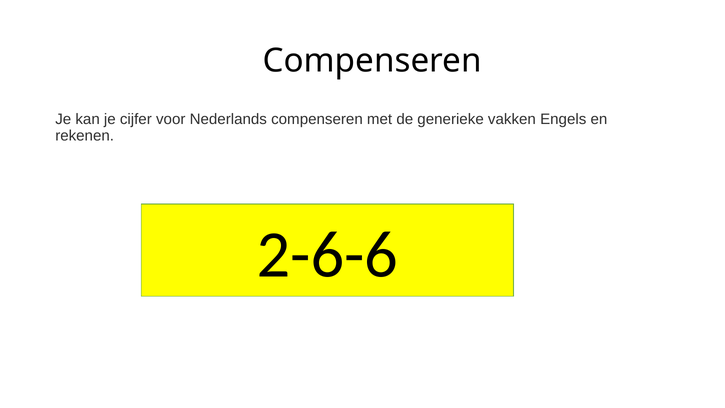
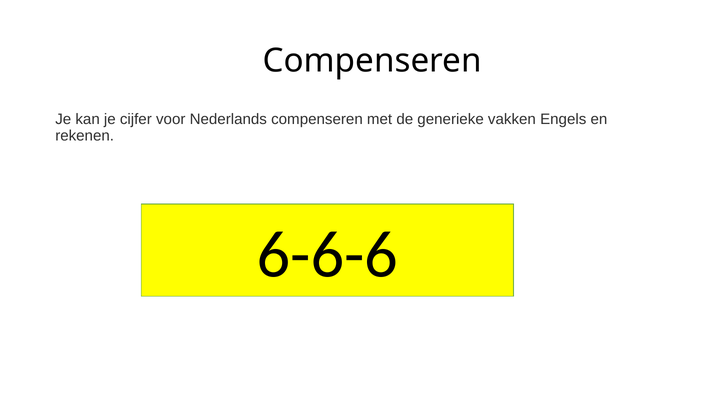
2-6-6: 2-6-6 -> 6-6-6
